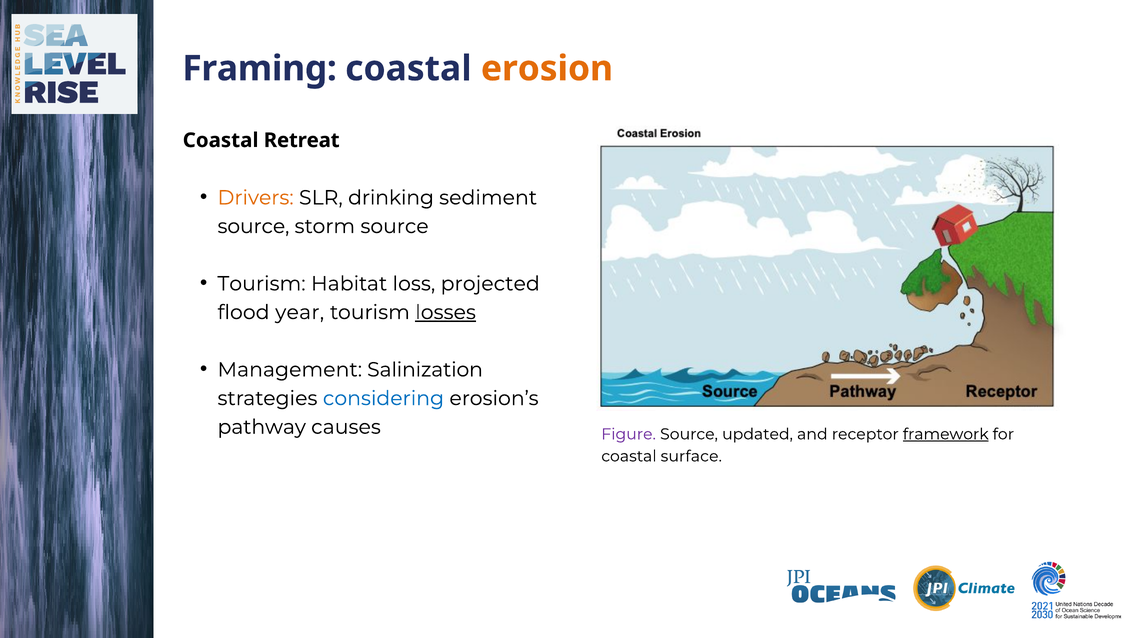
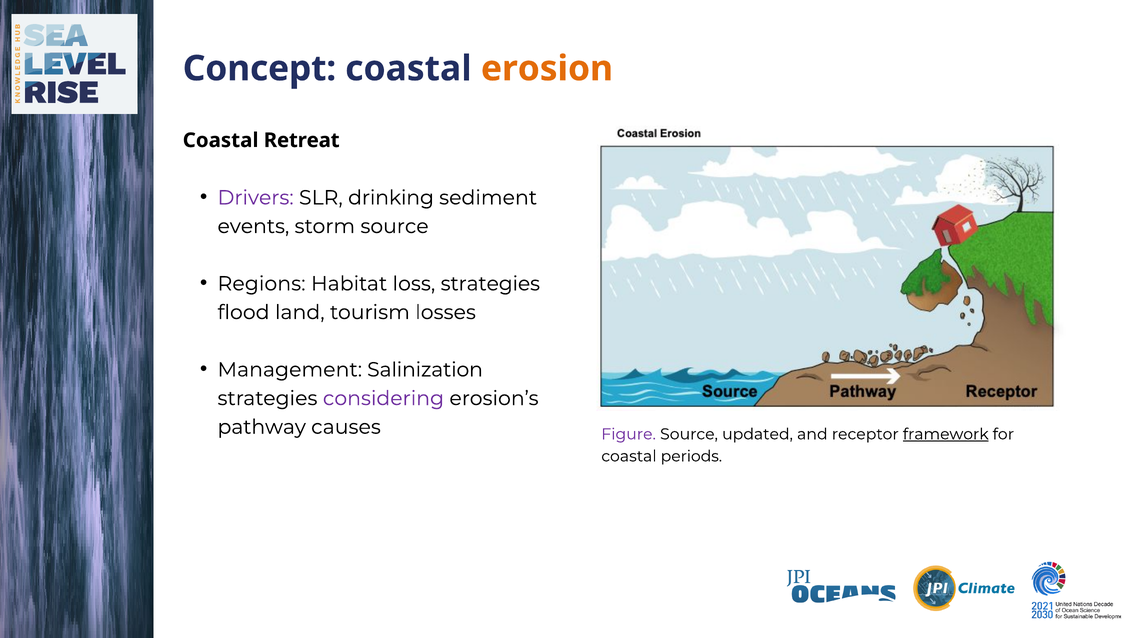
Framing: Framing -> Concept
Drivers colour: orange -> purple
source at (253, 226): source -> events
Tourism at (262, 284): Tourism -> Regions
loss projected: projected -> strategies
year: year -> land
losses underline: present -> none
considering colour: blue -> purple
surface: surface -> periods
